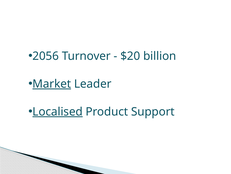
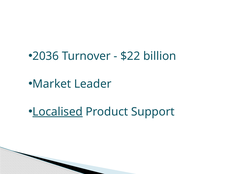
2056: 2056 -> 2036
$20: $20 -> $22
Market underline: present -> none
